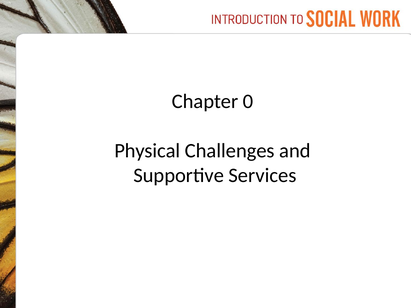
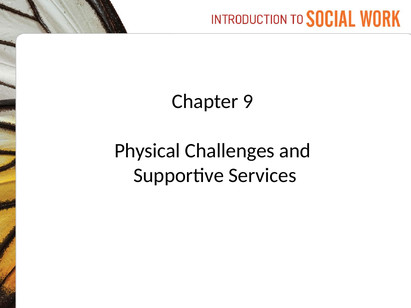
0: 0 -> 9
